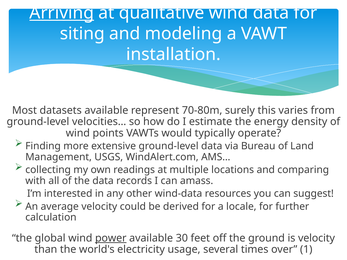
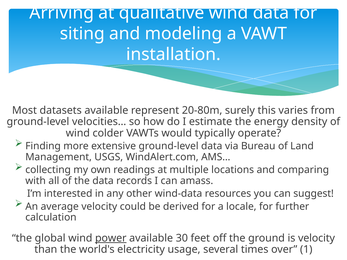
Arriving underline: present -> none
70-80m: 70-80m -> 20-80m
points: points -> colder
